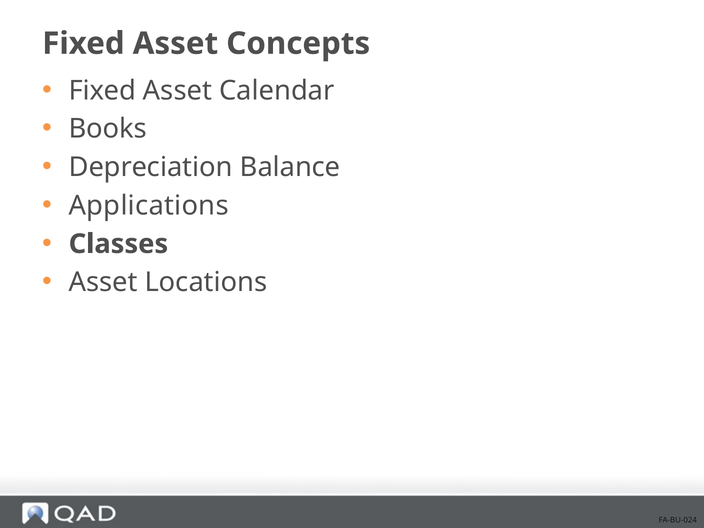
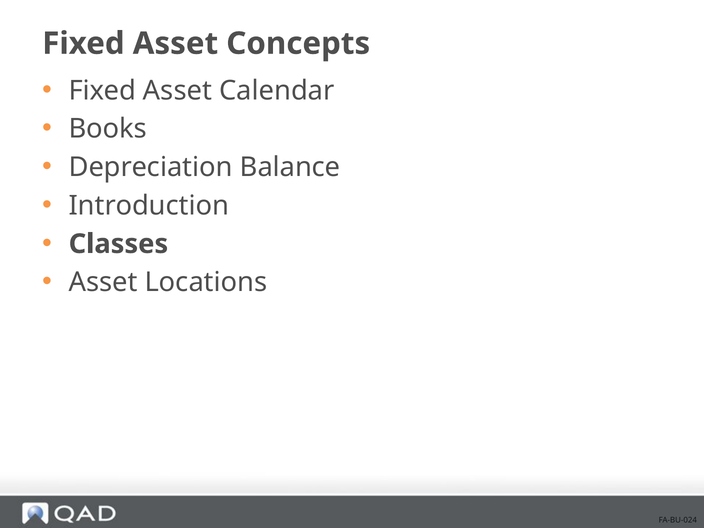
Applications: Applications -> Introduction
